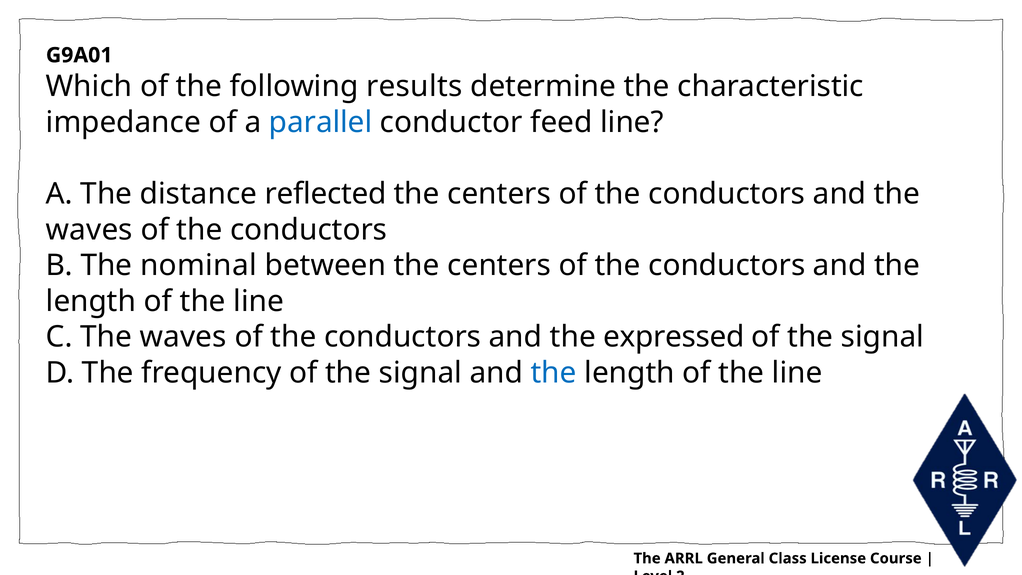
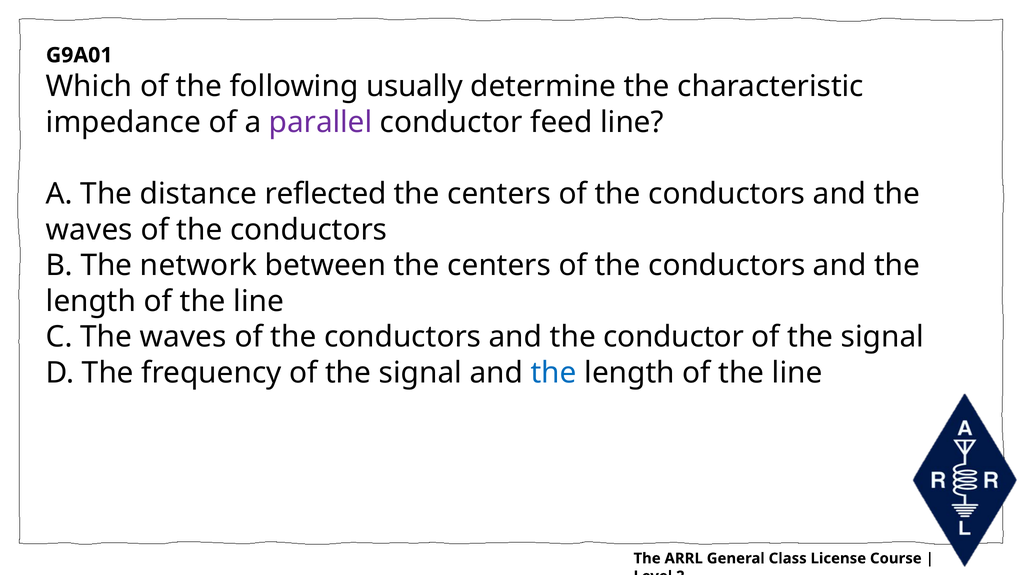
results: results -> usually
parallel colour: blue -> purple
nominal: nominal -> network
the expressed: expressed -> conductor
